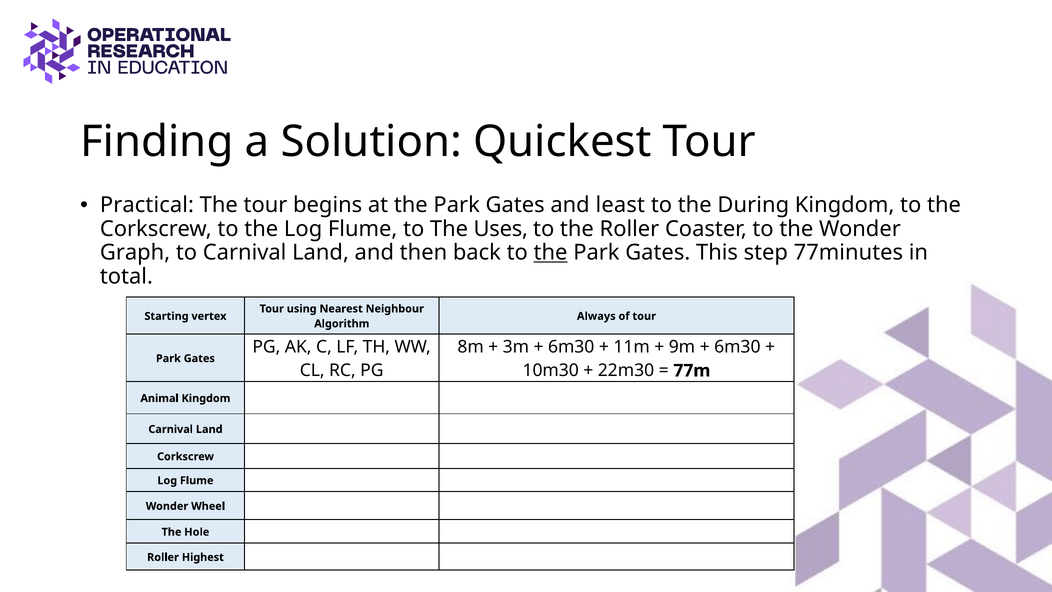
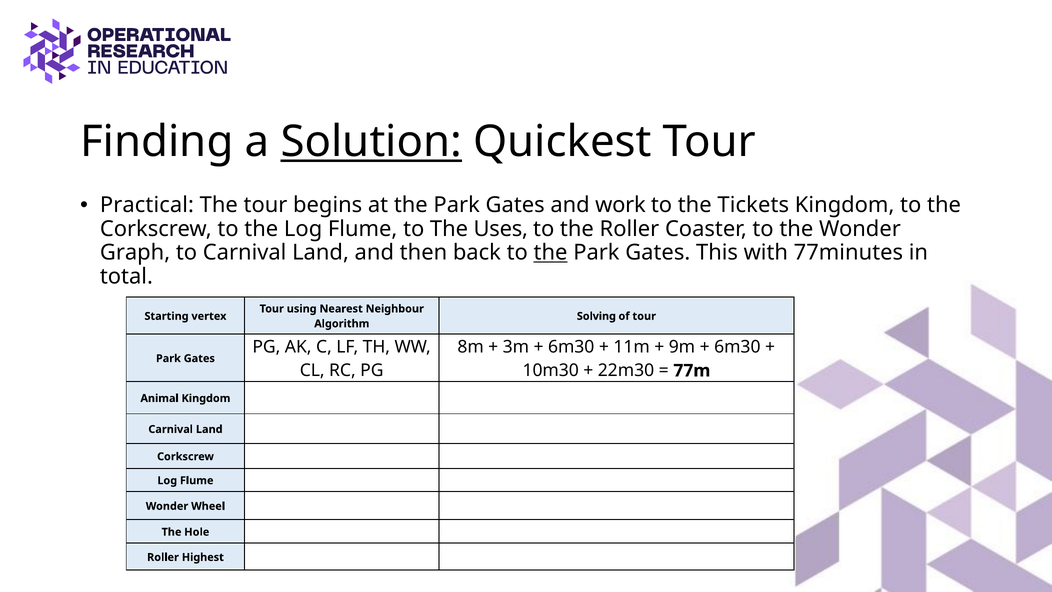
Solution underline: none -> present
least: least -> work
During: During -> Tickets
step: step -> with
Always: Always -> Solving
